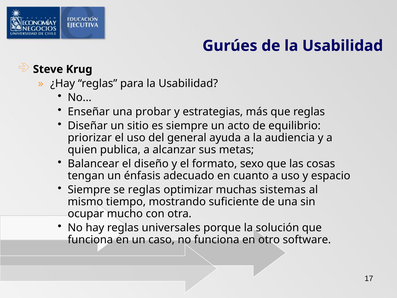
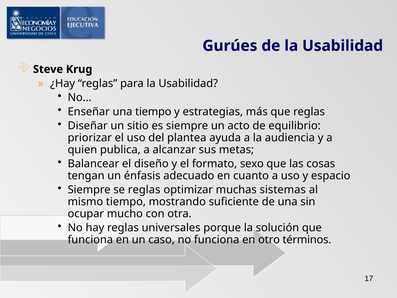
una probar: probar -> tiempo
general: general -> plantea
software: software -> términos
